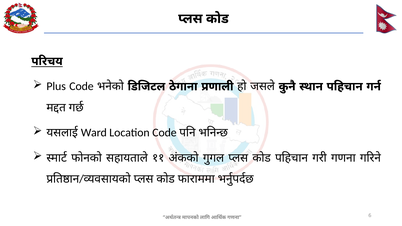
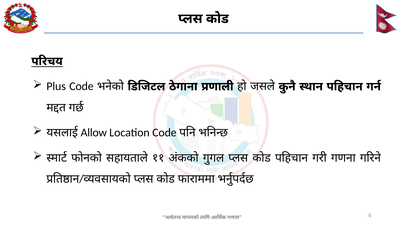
Ward: Ward -> Allow
